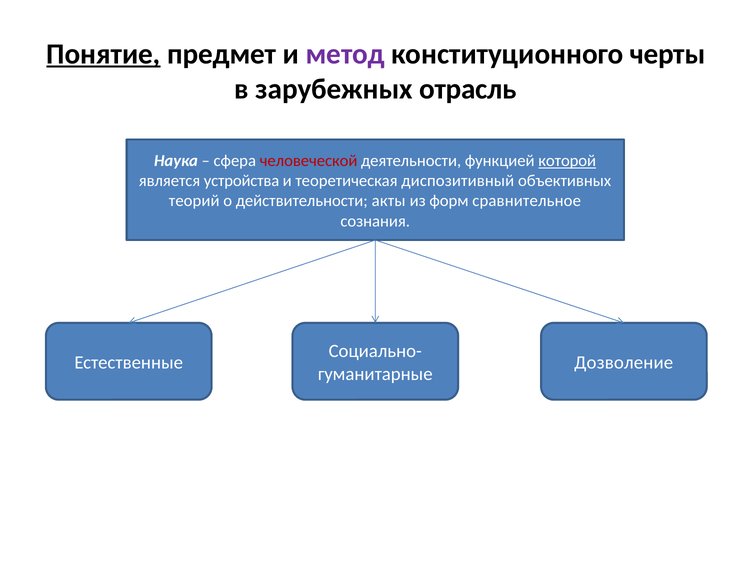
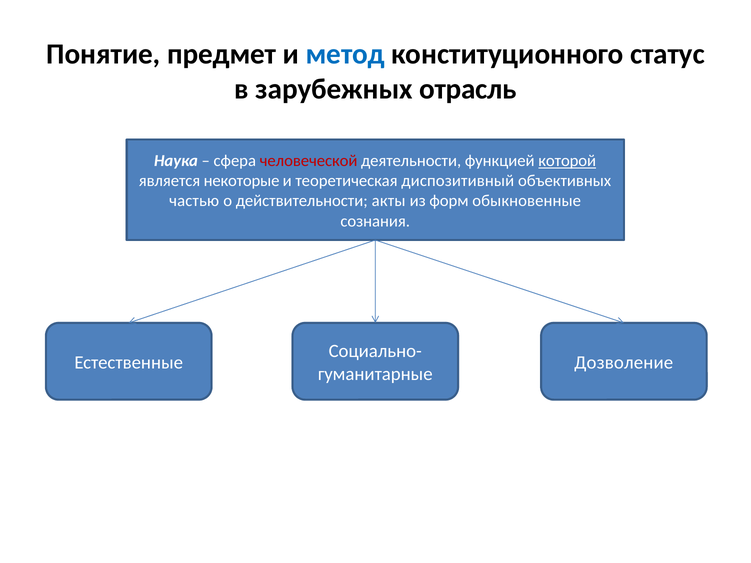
Понятие underline: present -> none
метод colour: purple -> blue
черты: черты -> статус
устройства: устройства -> некоторые
теорий: теорий -> частью
сравнительное: сравнительное -> обыкновенные
